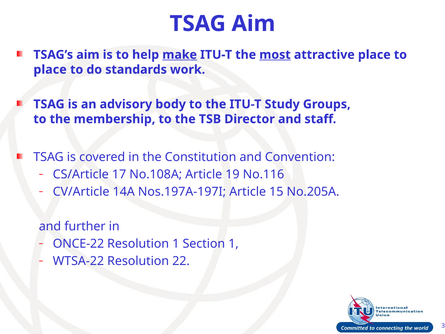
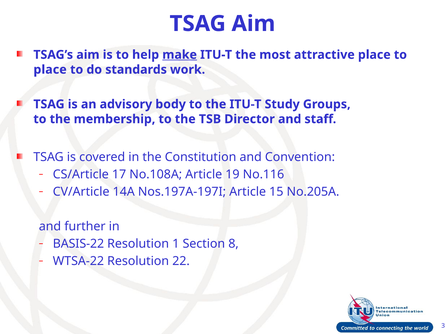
most underline: present -> none
ONCE-22: ONCE-22 -> BASIS-22
Section 1: 1 -> 8
